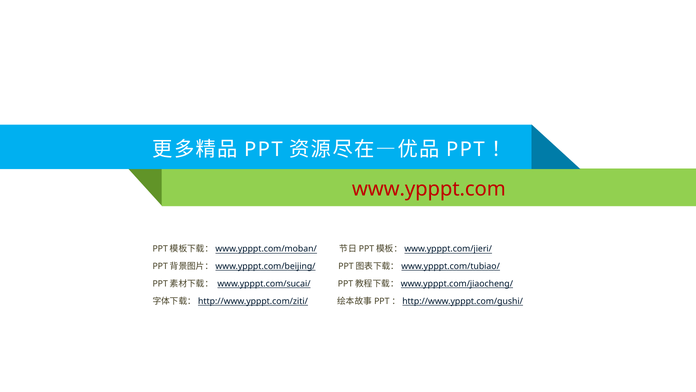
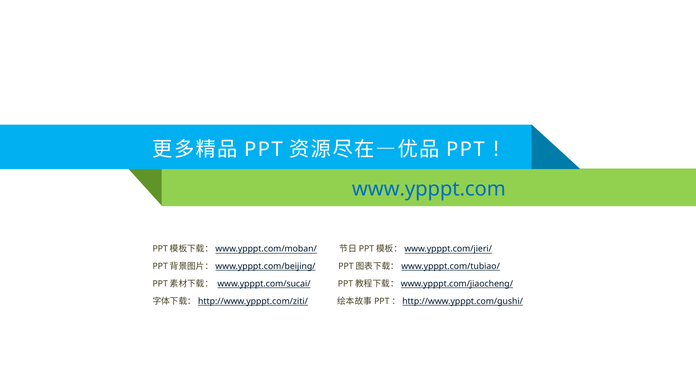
www.ypppt.com colour: red -> blue
